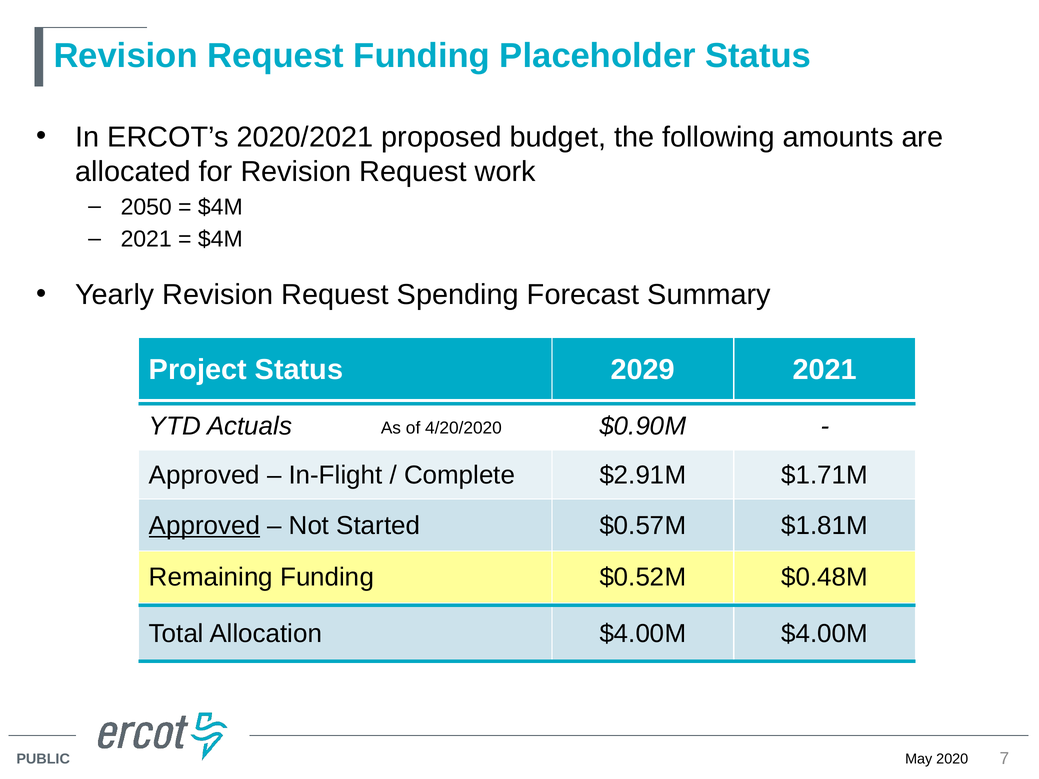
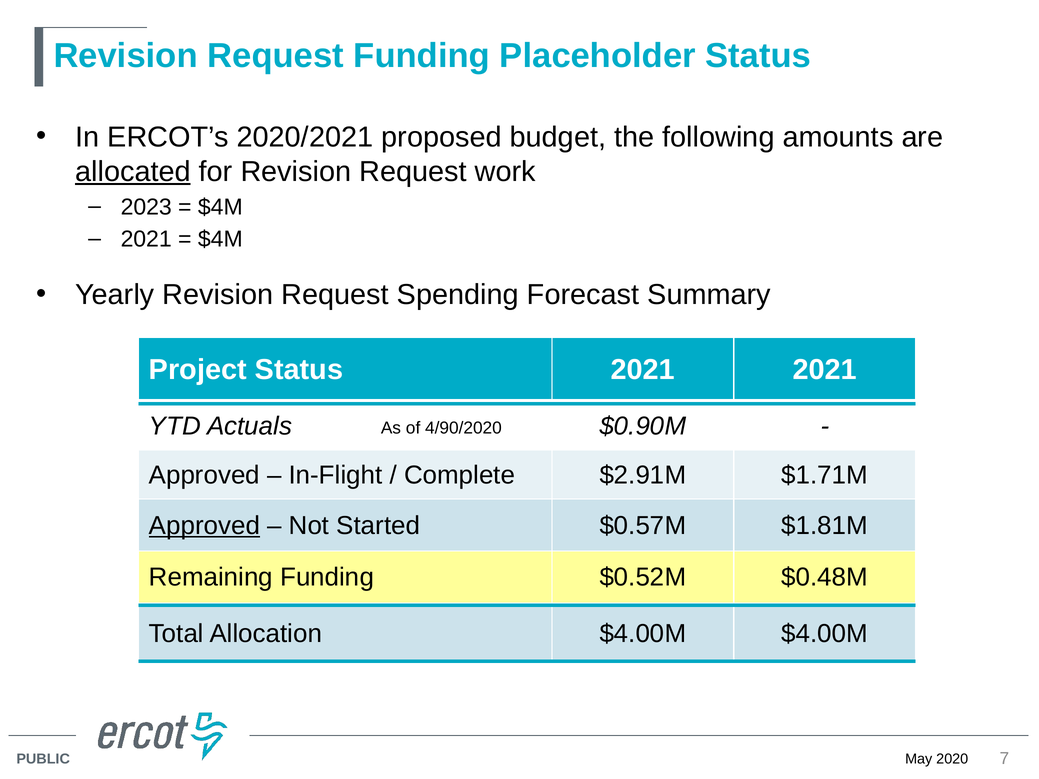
allocated underline: none -> present
2050: 2050 -> 2023
Status 2029: 2029 -> 2021
4/20/2020: 4/20/2020 -> 4/90/2020
